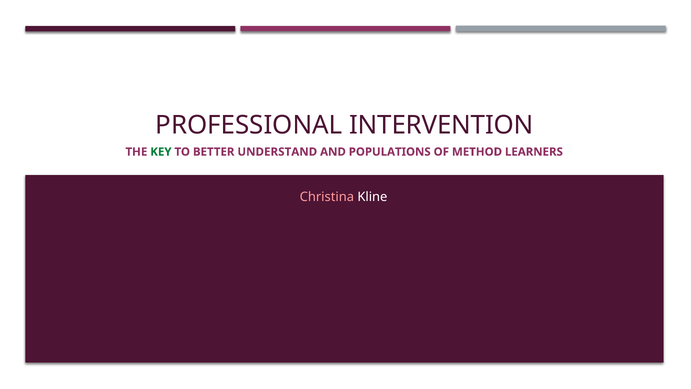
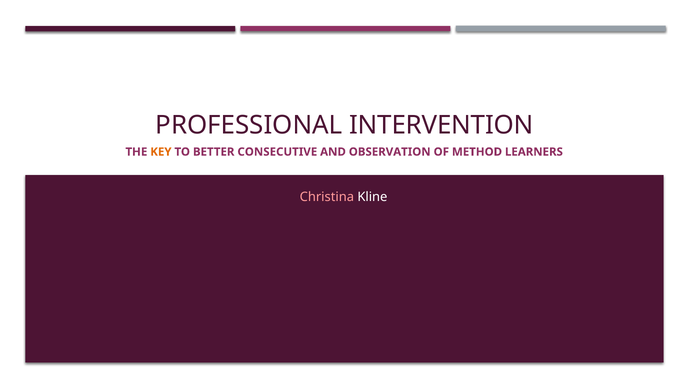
KEY colour: green -> orange
UNDERSTAND: UNDERSTAND -> CONSECUTIVE
POPULATIONS: POPULATIONS -> OBSERVATION
